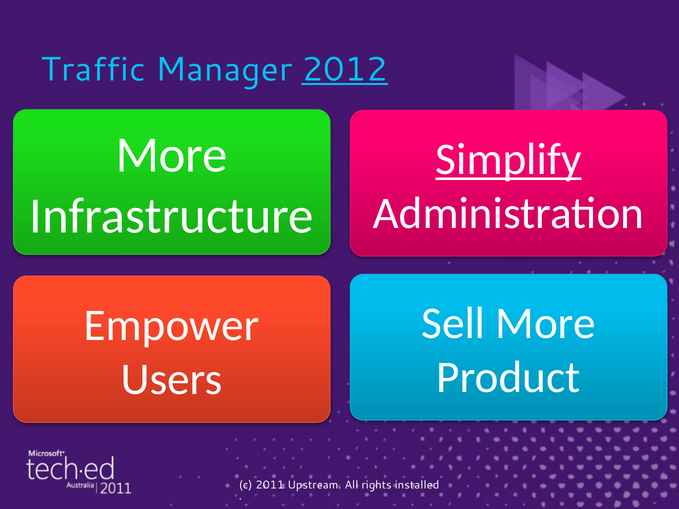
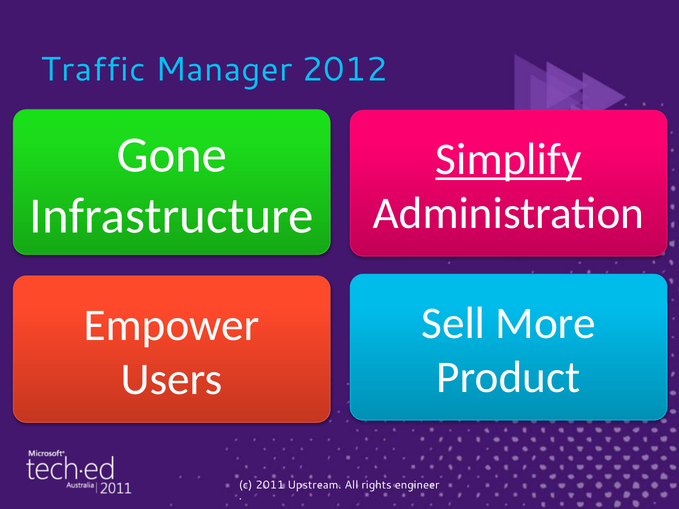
2012 underline: present -> none
More at (172, 155): More -> Gone
installed: installed -> engineer
